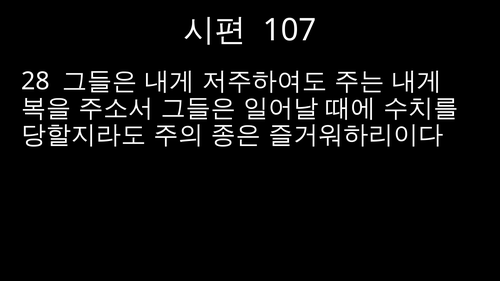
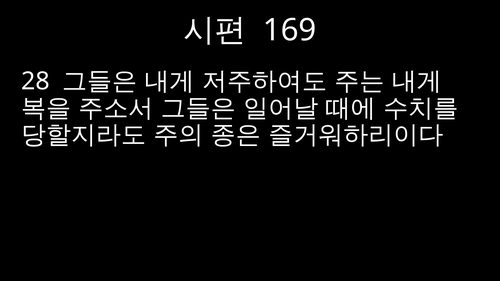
107: 107 -> 169
